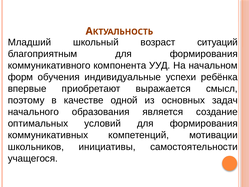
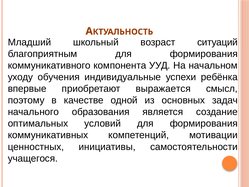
форм: форм -> уходу
школьников: школьников -> ценностных
